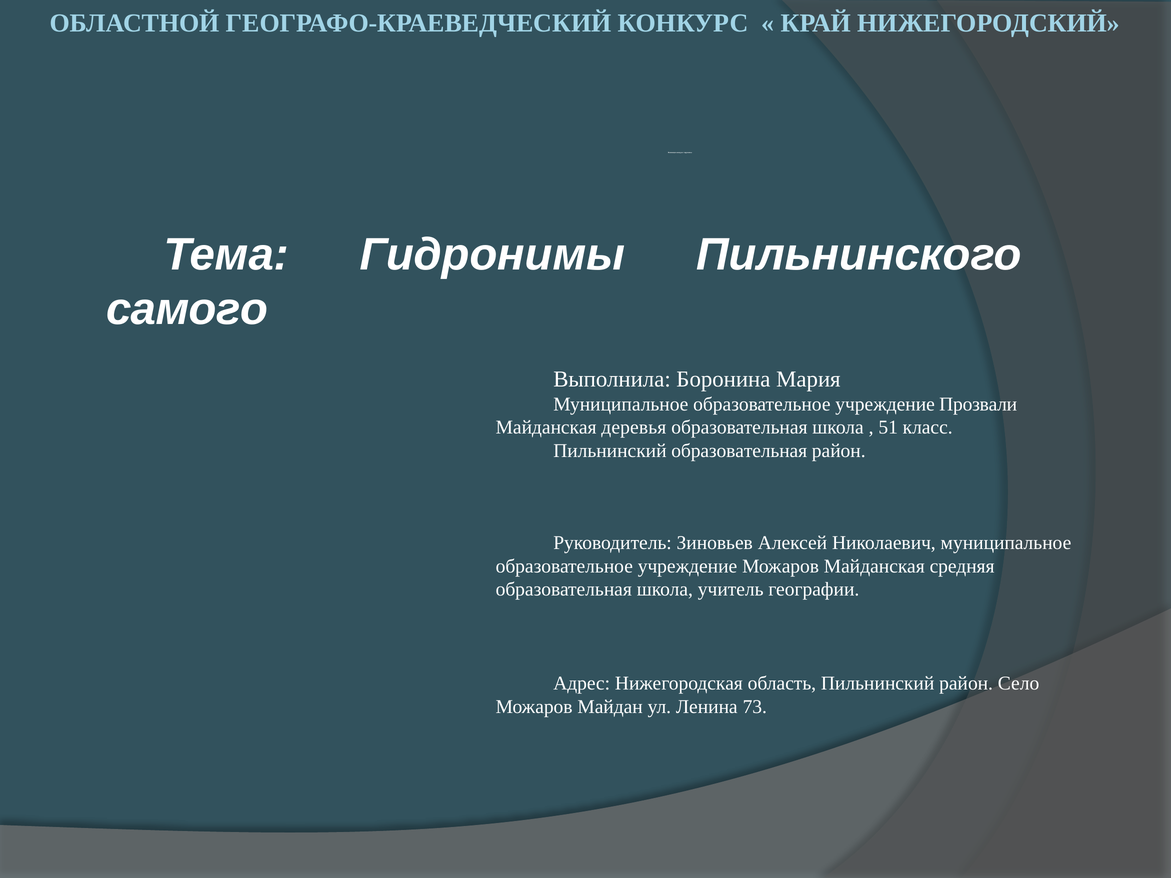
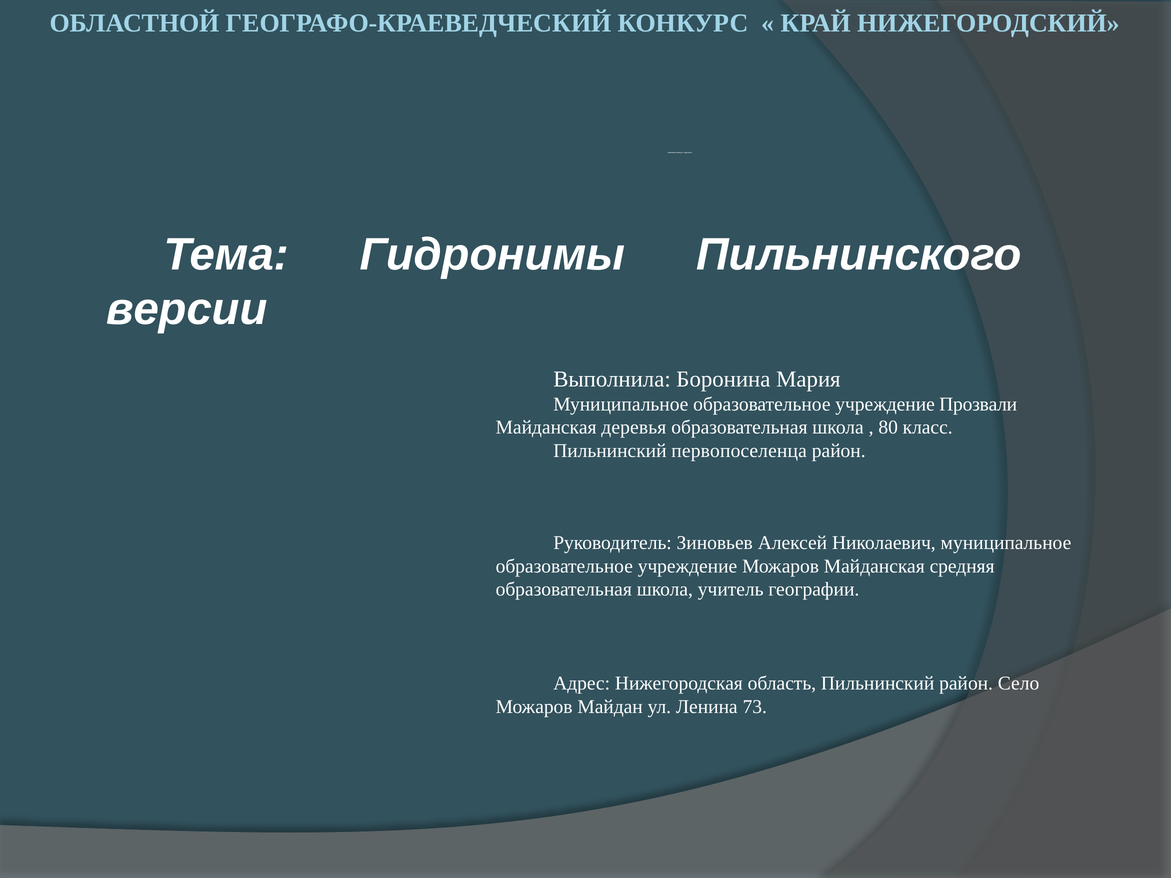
самого: самого -> версии
51: 51 -> 80
Пильнинский образовательная: образовательная -> первопоселенца
